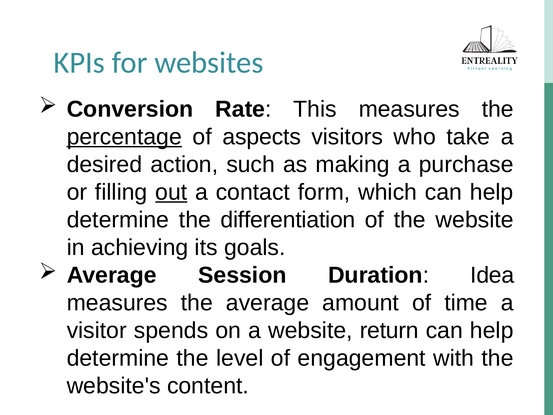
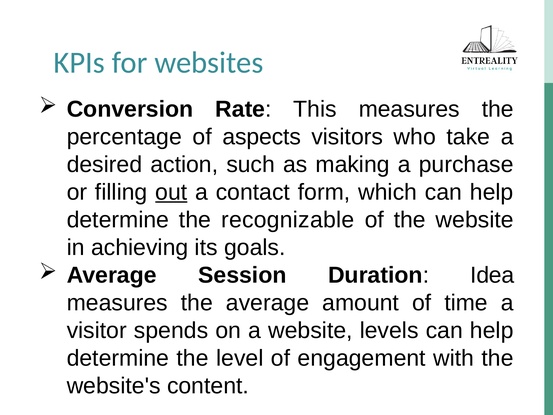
percentage underline: present -> none
differentiation: differentiation -> recognizable
return: return -> levels
